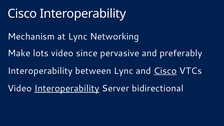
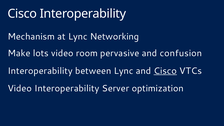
since: since -> room
preferably: preferably -> confusion
Interoperability at (67, 88) underline: present -> none
bidirectional: bidirectional -> optimization
